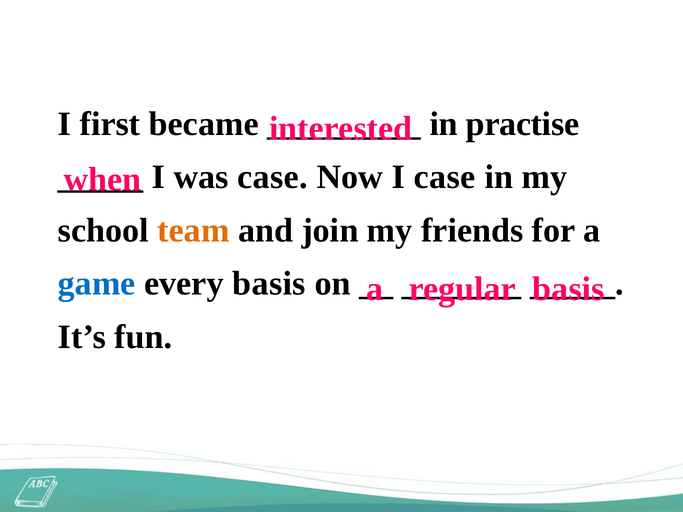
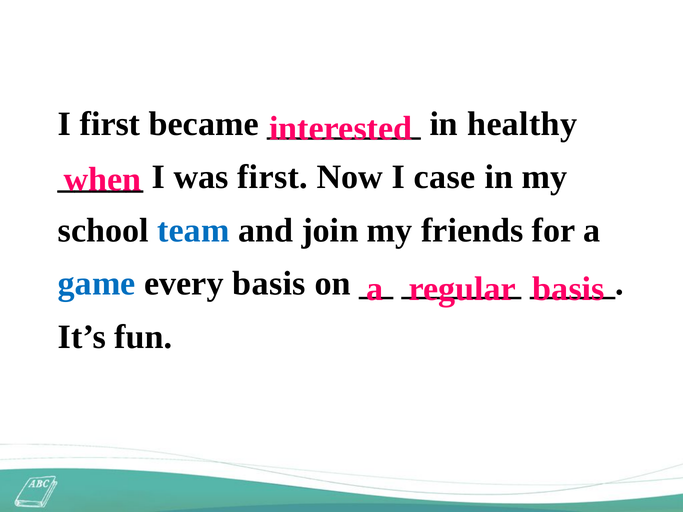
practise: practise -> healthy
was case: case -> first
team colour: orange -> blue
